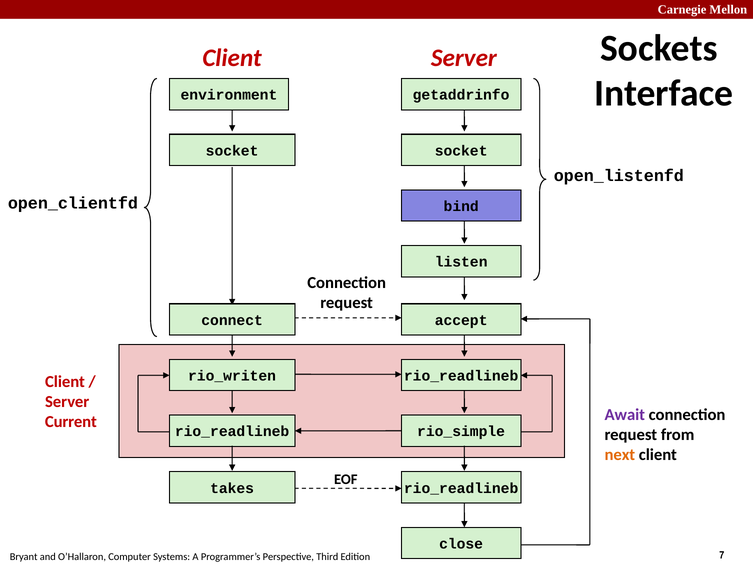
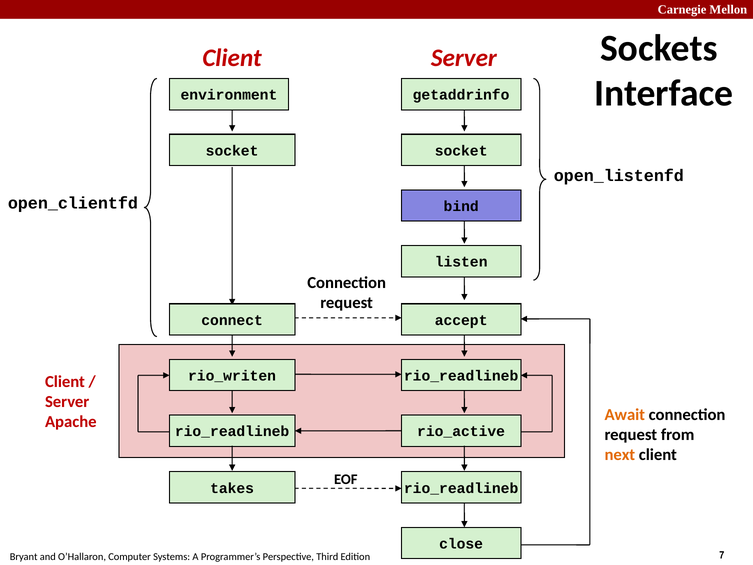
Await colour: purple -> orange
Current: Current -> Apache
rio_simple: rio_simple -> rio_active
